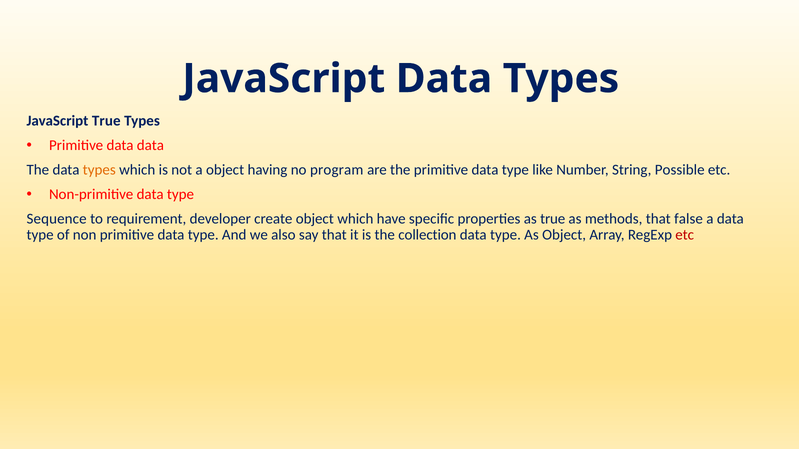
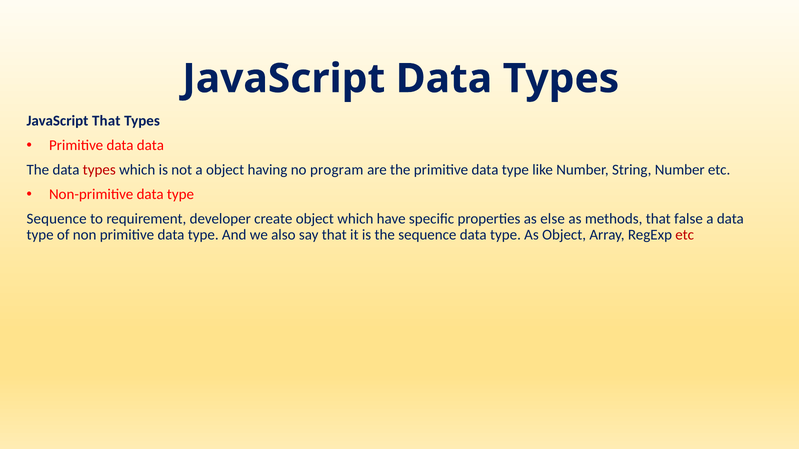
JavaScript True: True -> That
types at (99, 170) colour: orange -> red
String Possible: Possible -> Number
as true: true -> else
the collection: collection -> sequence
